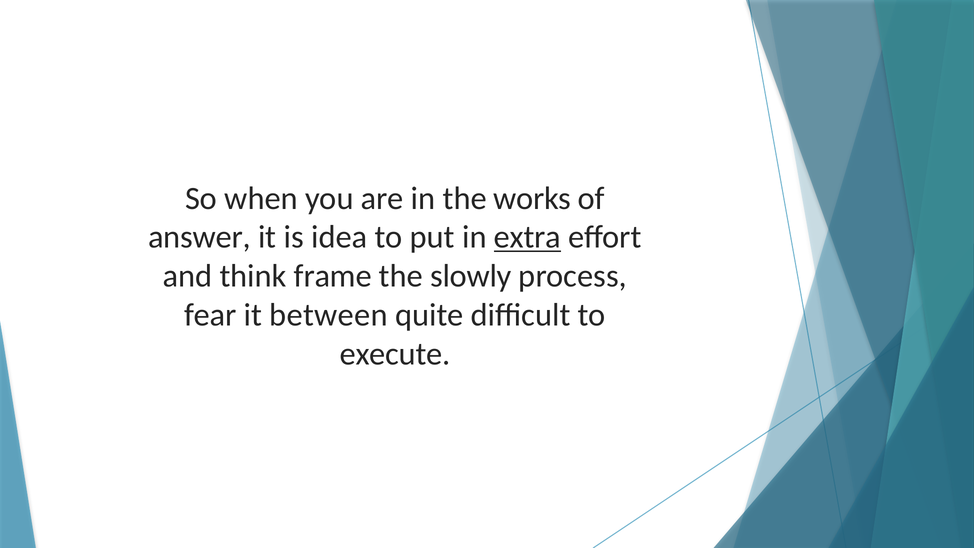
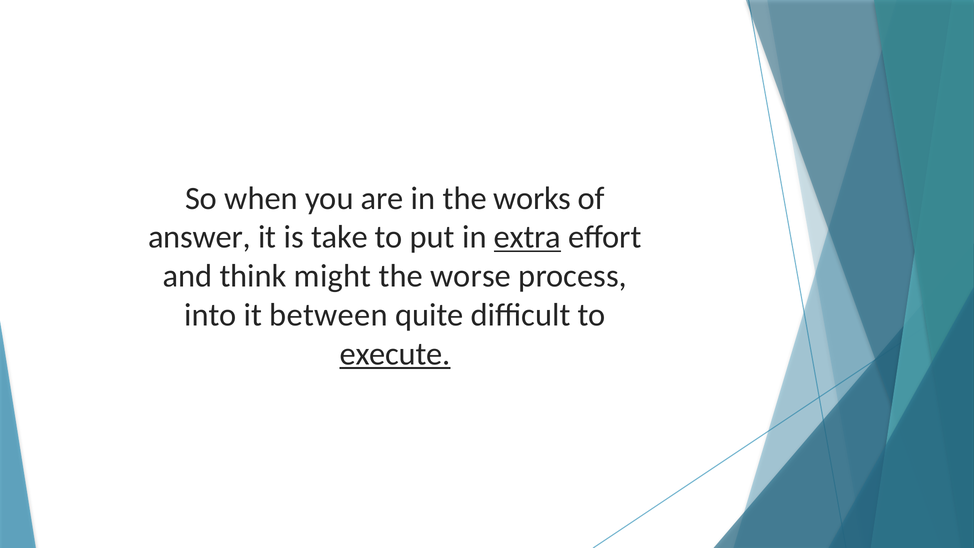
idea: idea -> take
frame: frame -> might
slowly: slowly -> worse
fear: fear -> into
execute underline: none -> present
